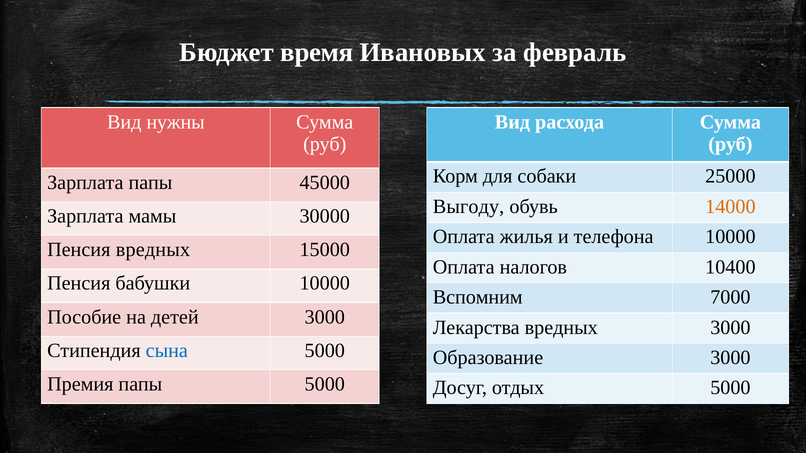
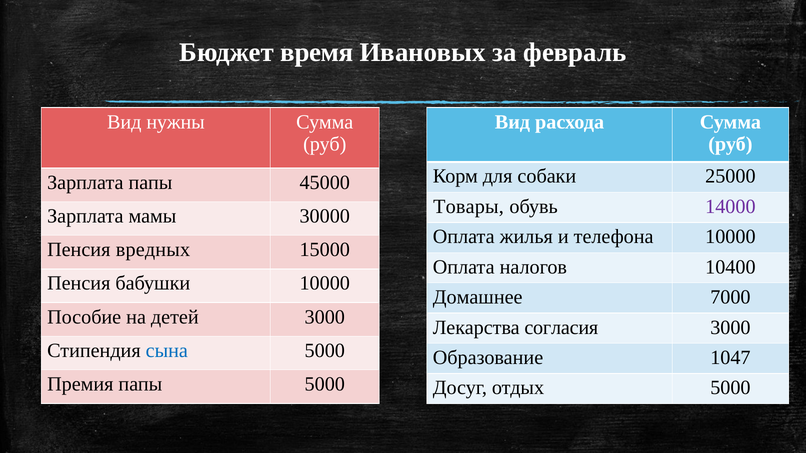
Выгоду: Выгоду -> Товары
14000 colour: orange -> purple
Вспомним: Вспомним -> Домашнее
Лекарства вредных: вредных -> согласия
Образование 3000: 3000 -> 1047
